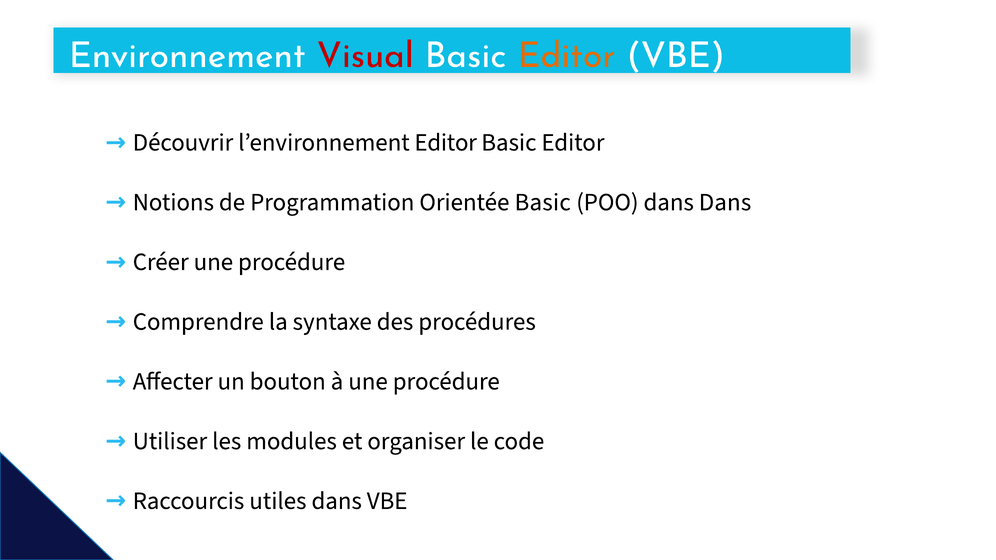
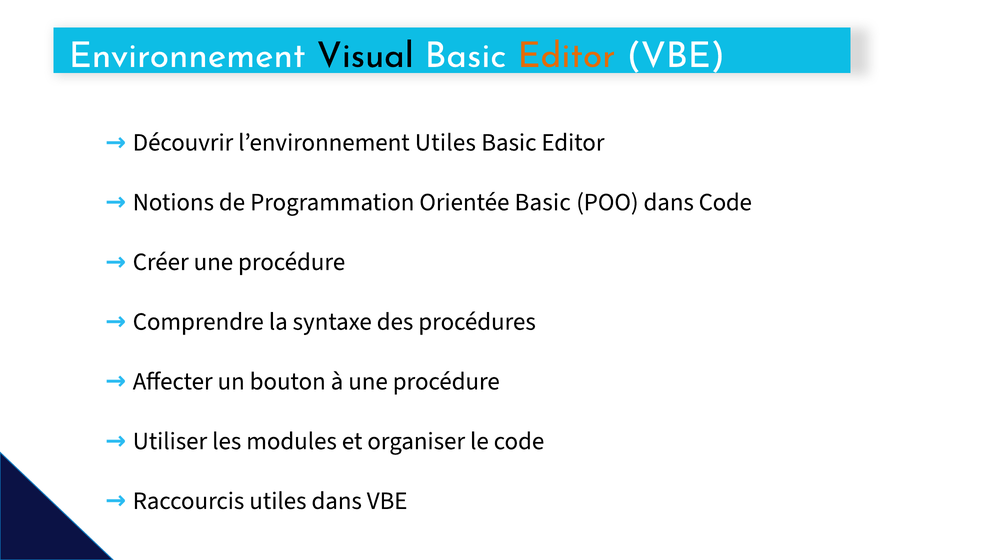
Visual colour: red -> black
l’environnement Editor: Editor -> Utiles
dans Dans: Dans -> Code
